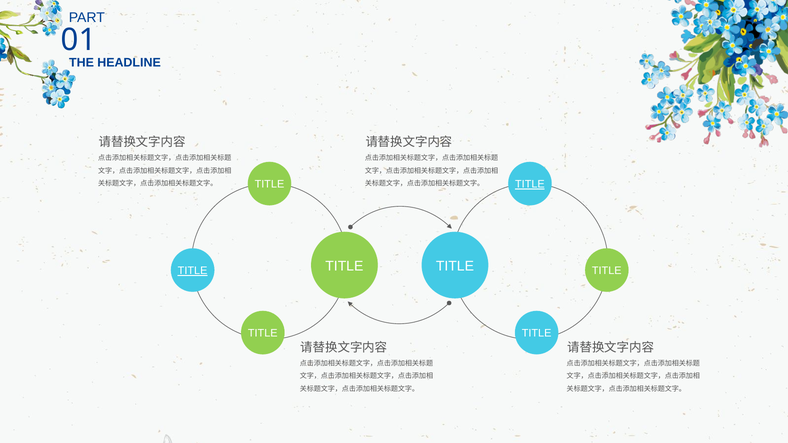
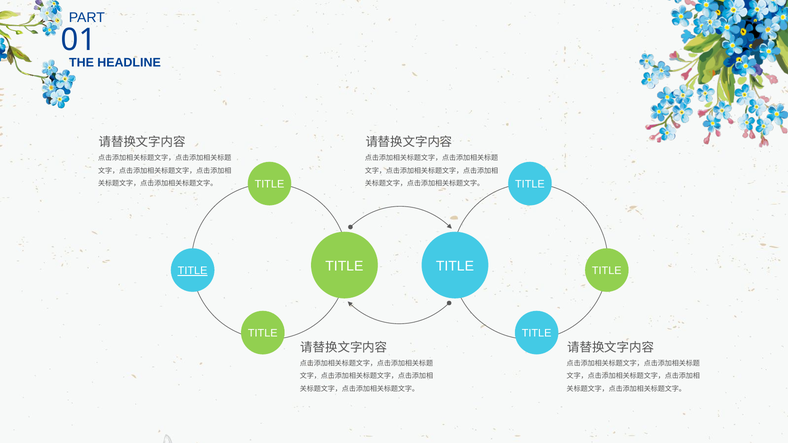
TITLE at (530, 184) underline: present -> none
